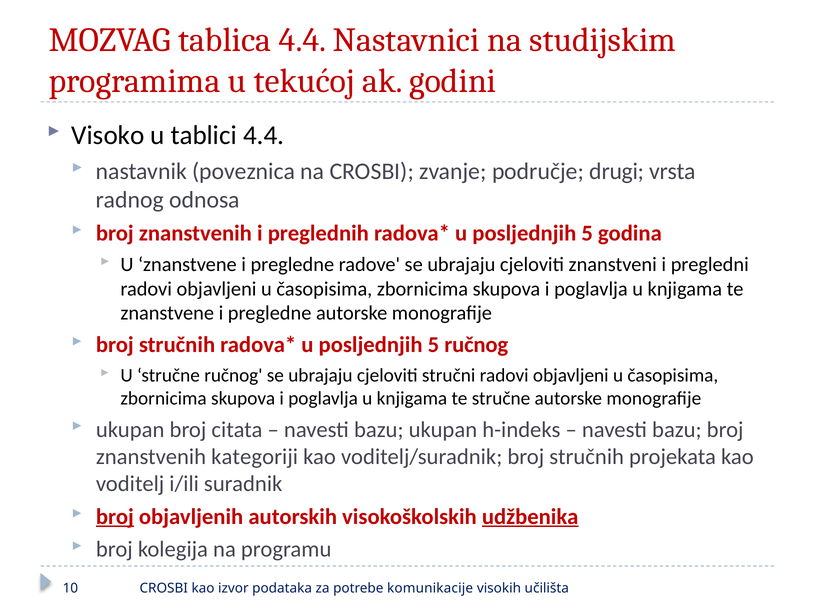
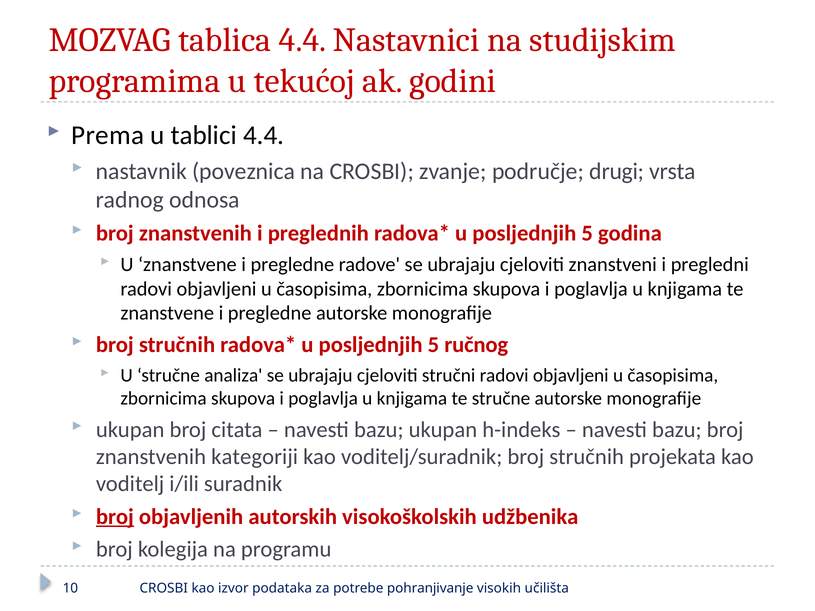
Visoko: Visoko -> Prema
stručne ručnog: ručnog -> analiza
udžbenika underline: present -> none
komunikacije: komunikacije -> pohranjivanje
